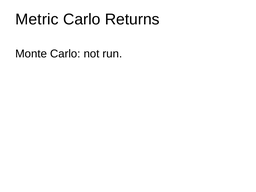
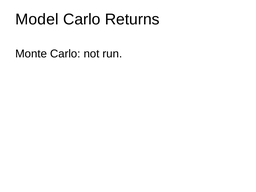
Metric: Metric -> Model
